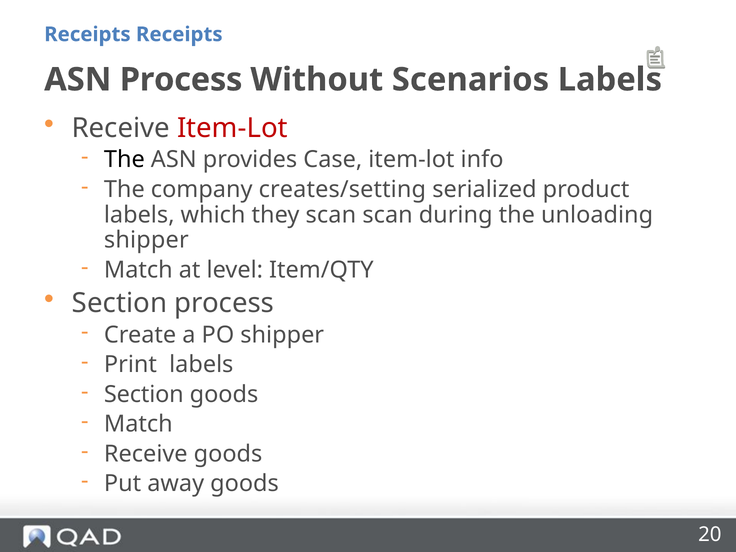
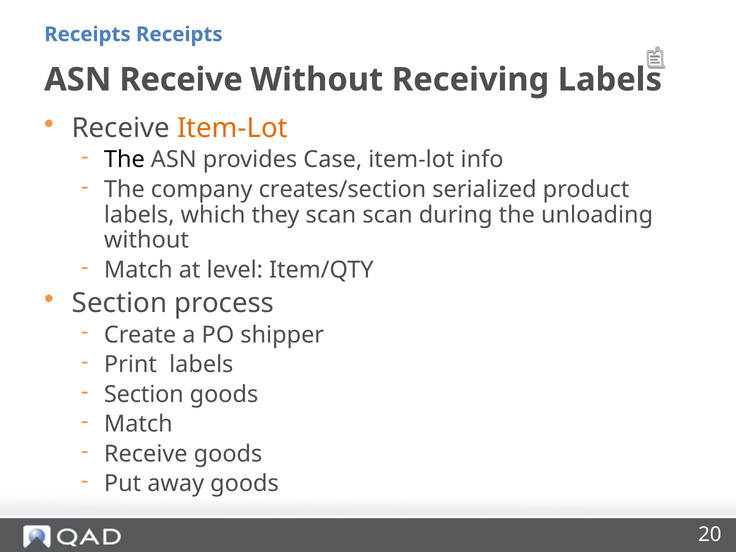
ASN Process: Process -> Receive
Scenarios: Scenarios -> Receiving
Item-Lot at (232, 128) colour: red -> orange
creates/setting: creates/setting -> creates/section
shipper at (146, 240): shipper -> without
